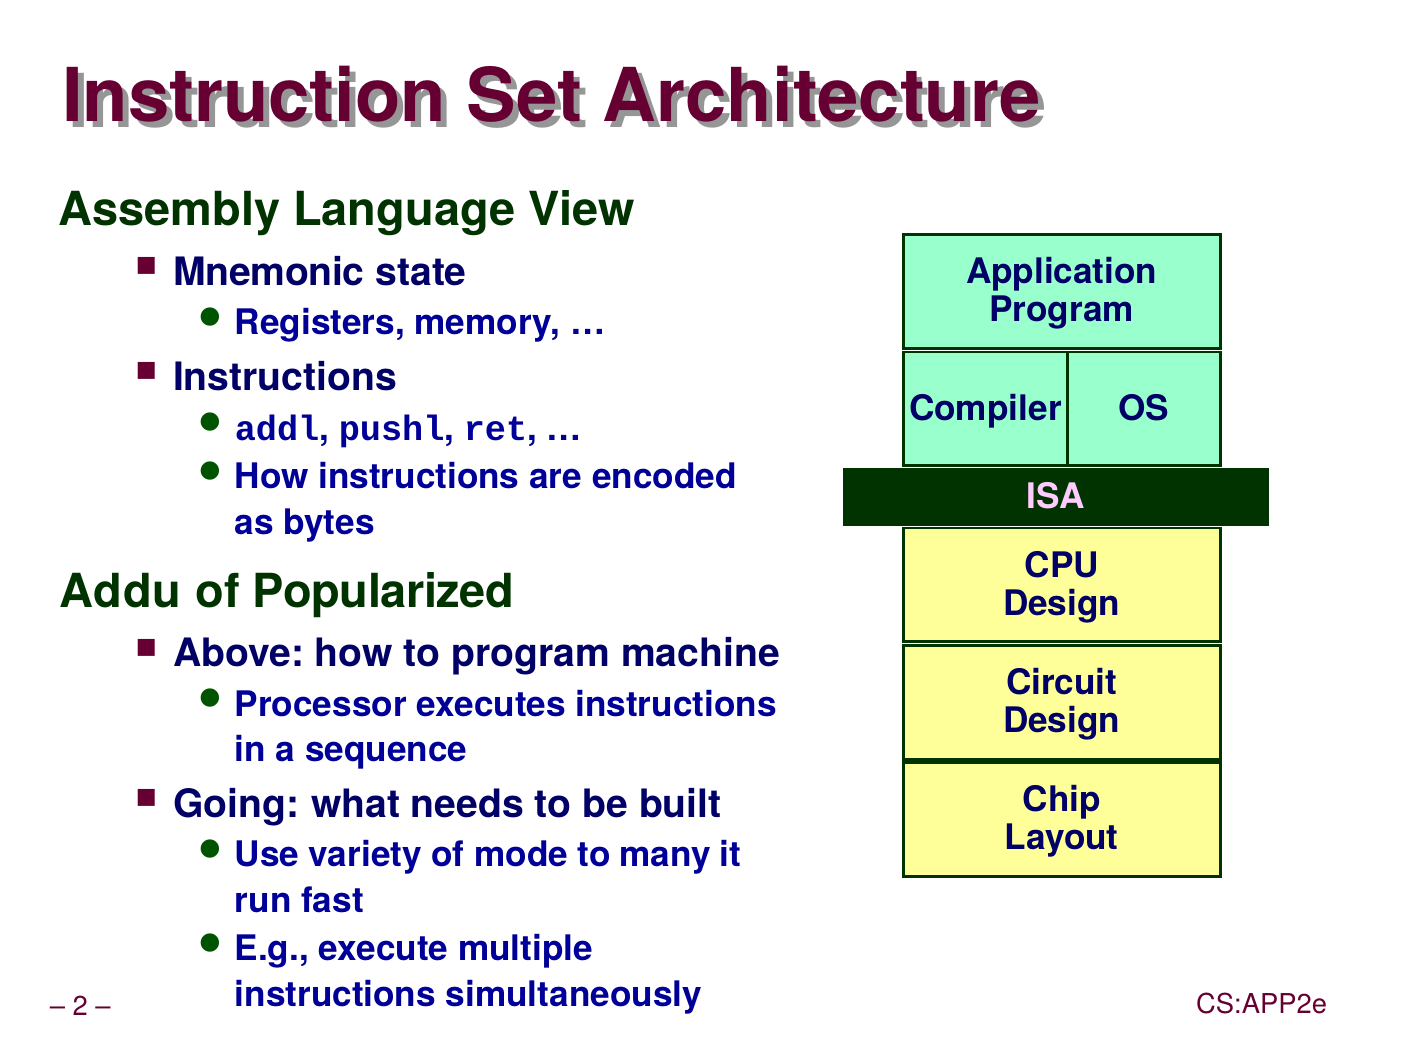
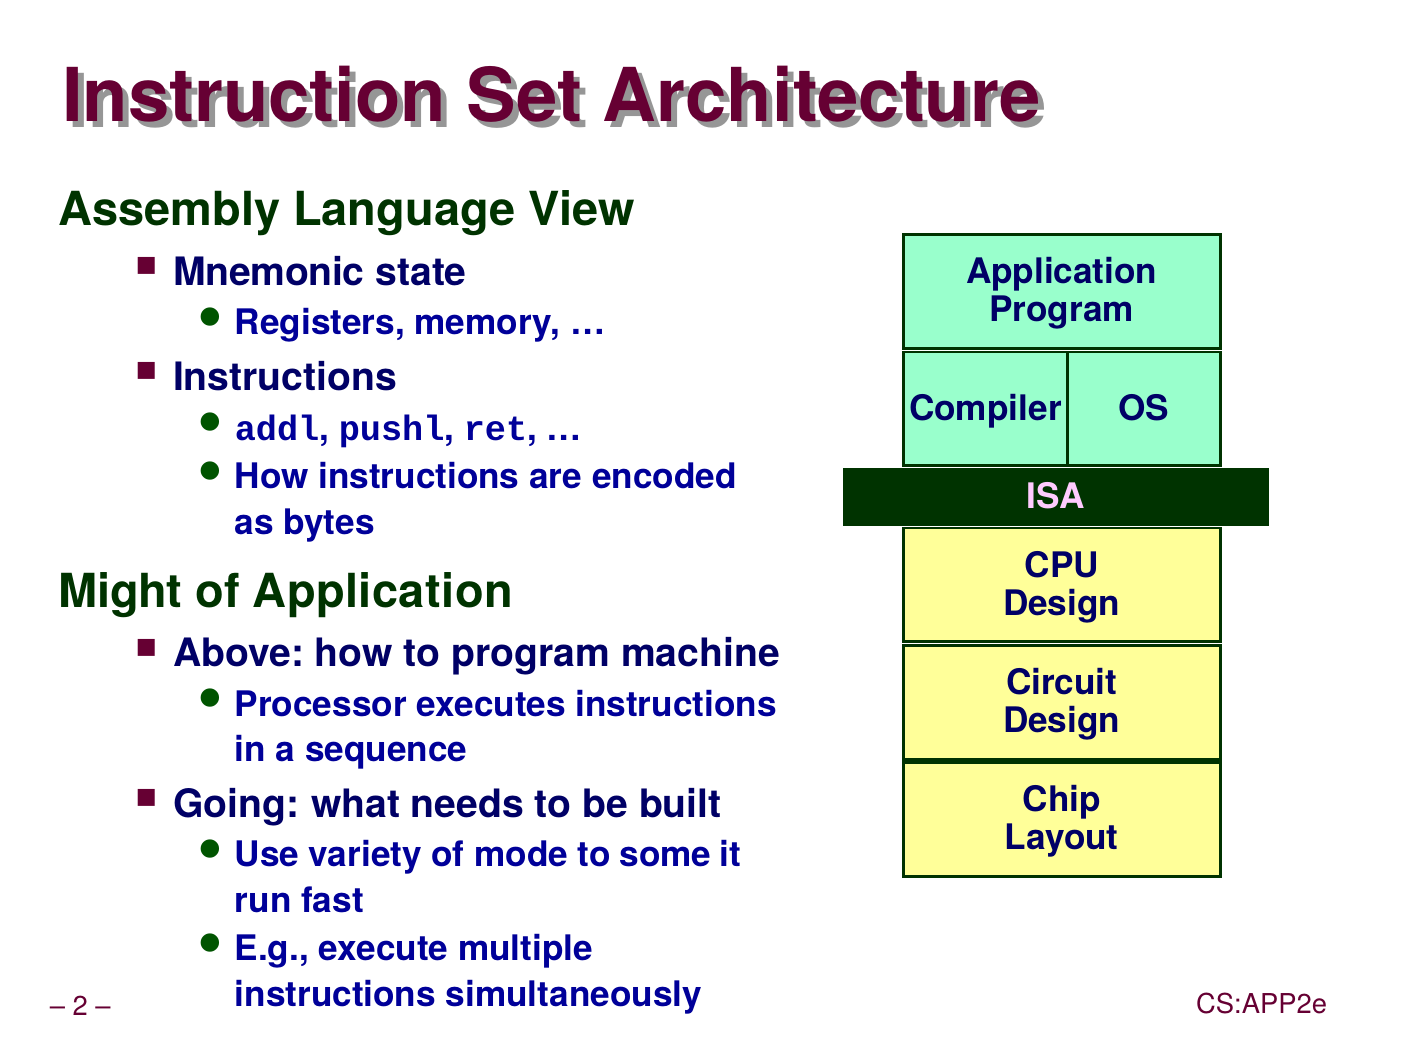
Addu: Addu -> Might
of Popularized: Popularized -> Application
many: many -> some
